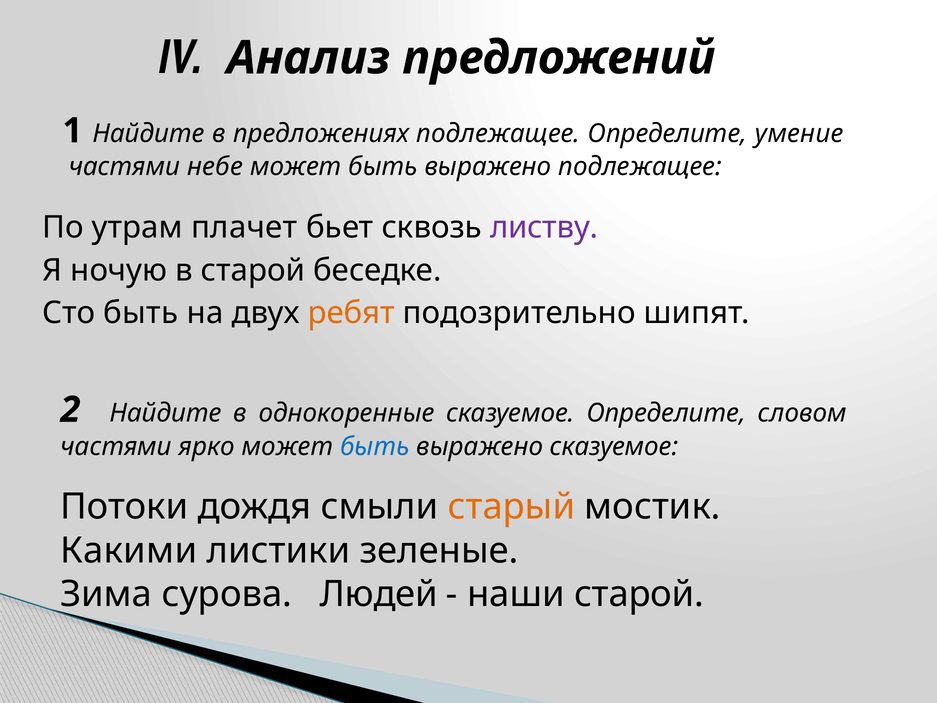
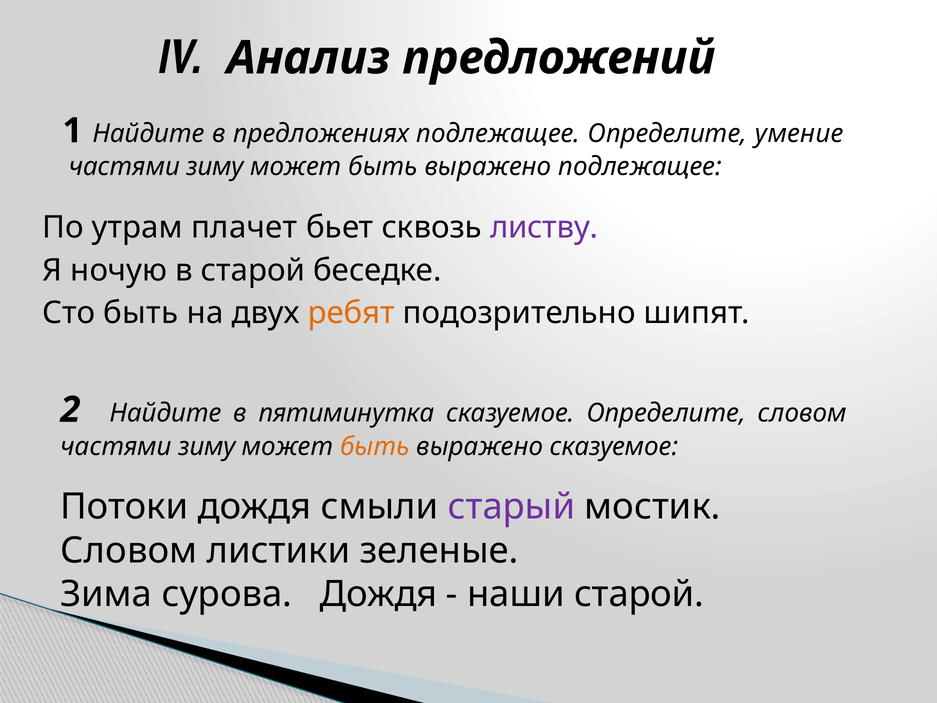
небе at (215, 167): небе -> зиму
однокоренные: однокоренные -> пятиминутка
ярко at (207, 446): ярко -> зиму
быть at (375, 446) colour: blue -> orange
старый colour: orange -> purple
Какими at (129, 550): Какими -> Словом
сурова Людей: Людей -> Дождя
